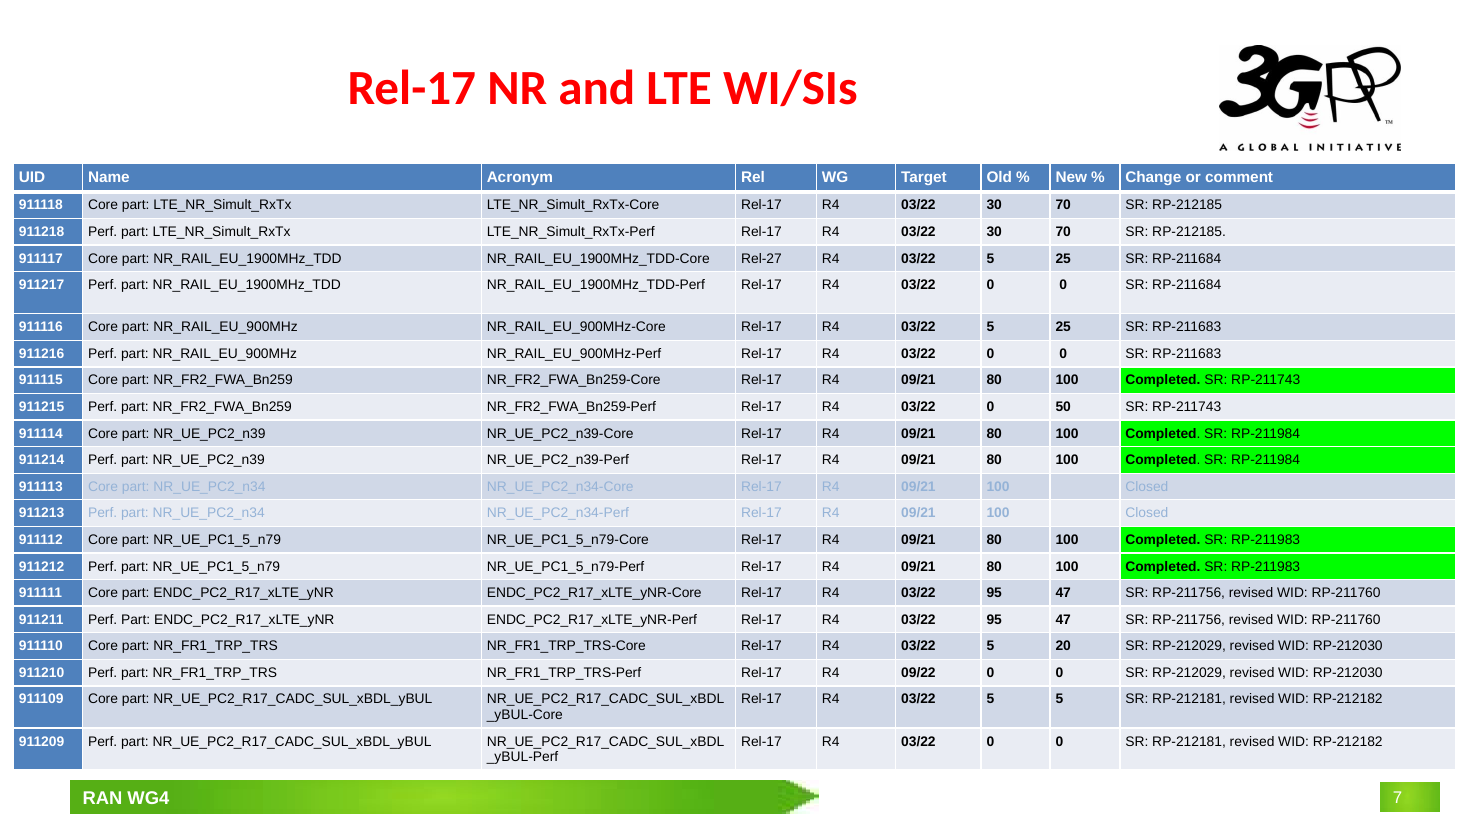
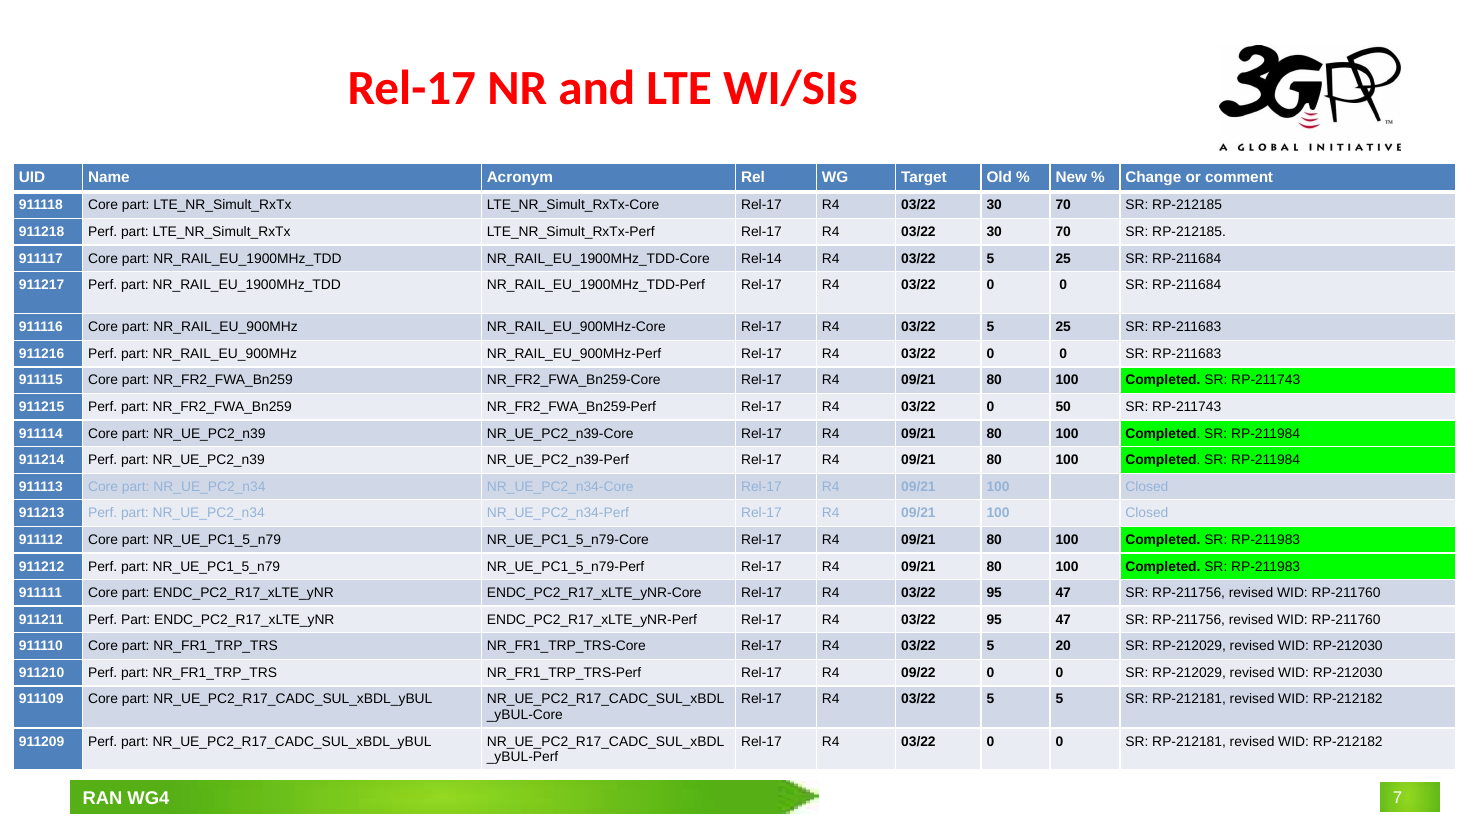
Rel-27: Rel-27 -> Rel-14
